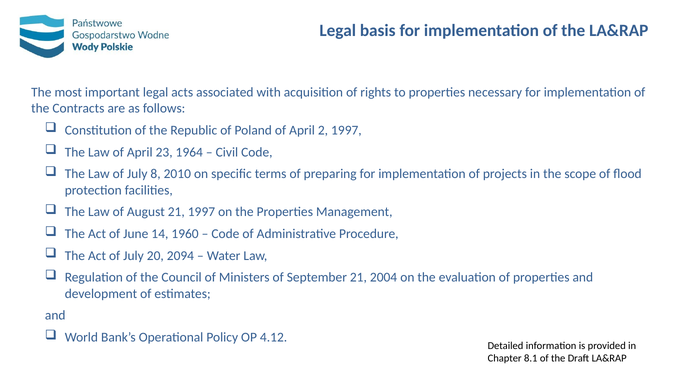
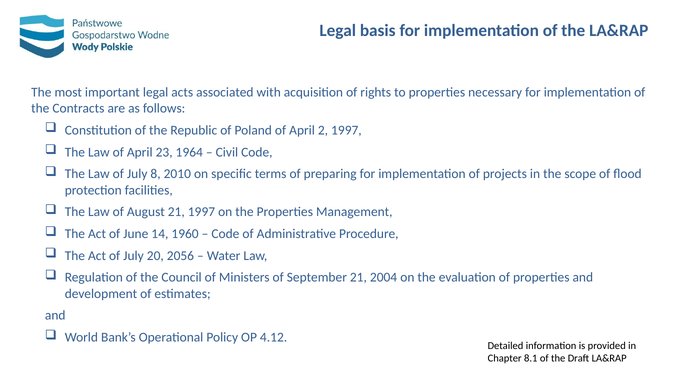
2094: 2094 -> 2056
